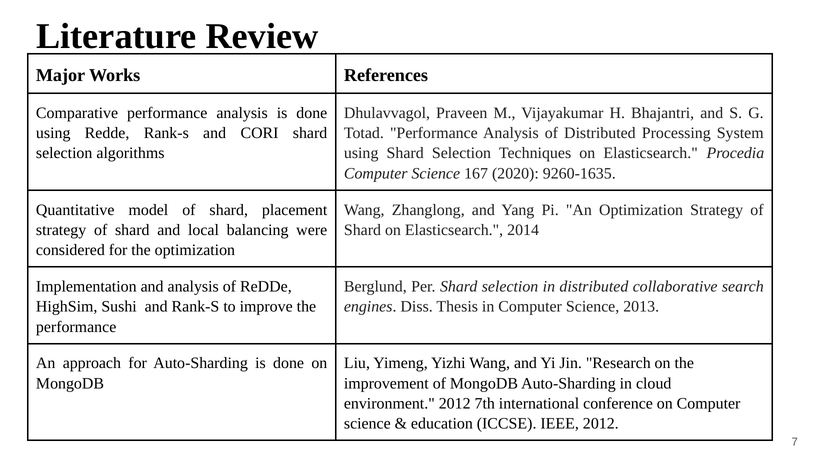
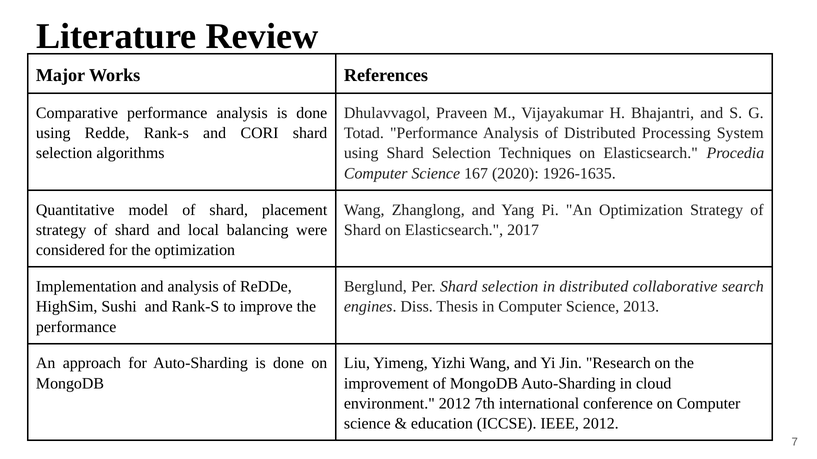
9260-1635: 9260-1635 -> 1926-1635
2014: 2014 -> 2017
